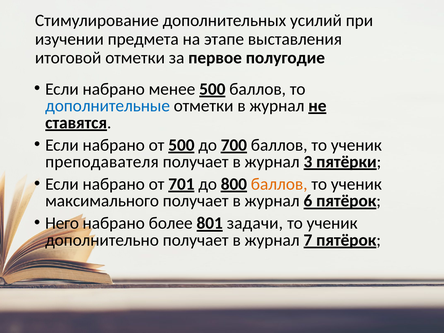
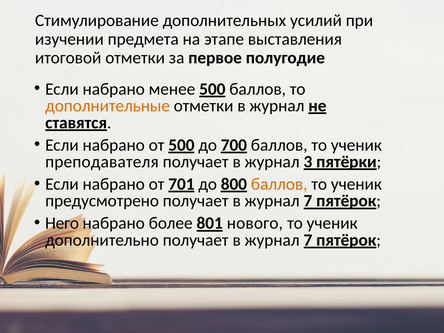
дополнительные colour: blue -> orange
максимального: максимального -> предусмотрено
6 at (308, 201): 6 -> 7
задачи: задачи -> нового
